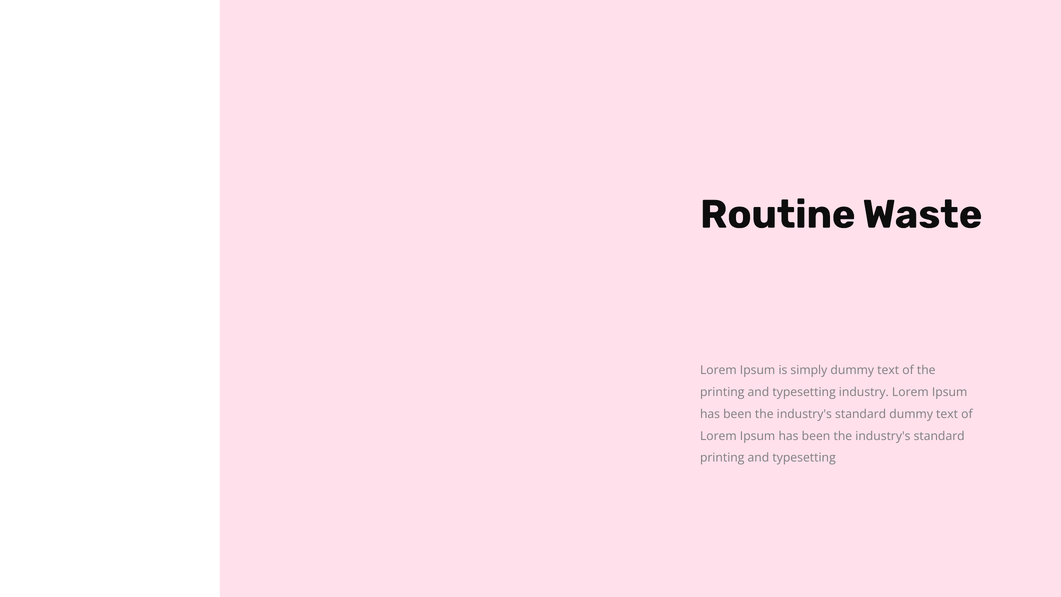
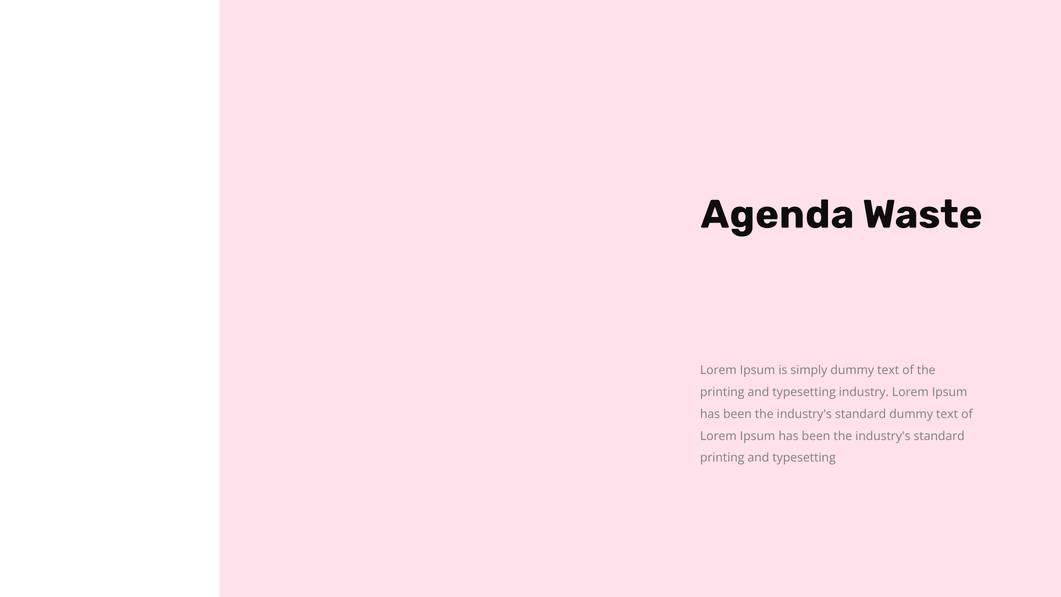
Routine: Routine -> Agenda
